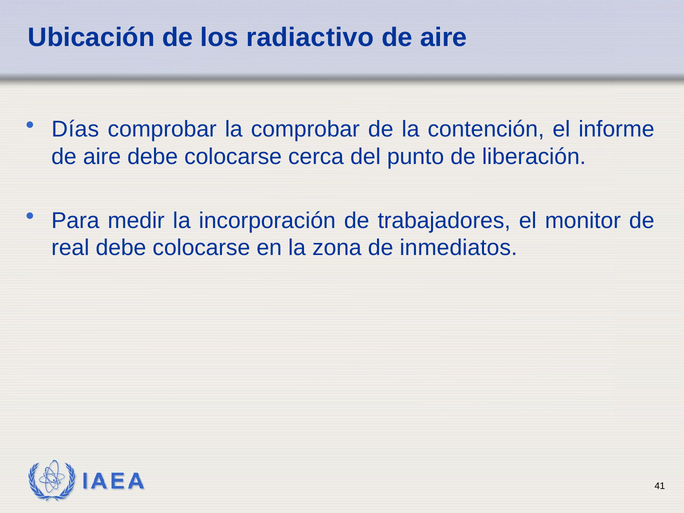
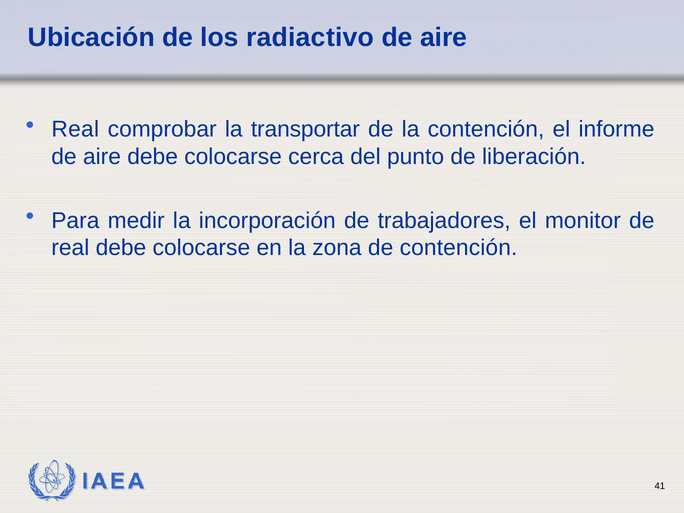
Días at (75, 129): Días -> Real
la comprobar: comprobar -> transportar
de inmediatos: inmediatos -> contención
